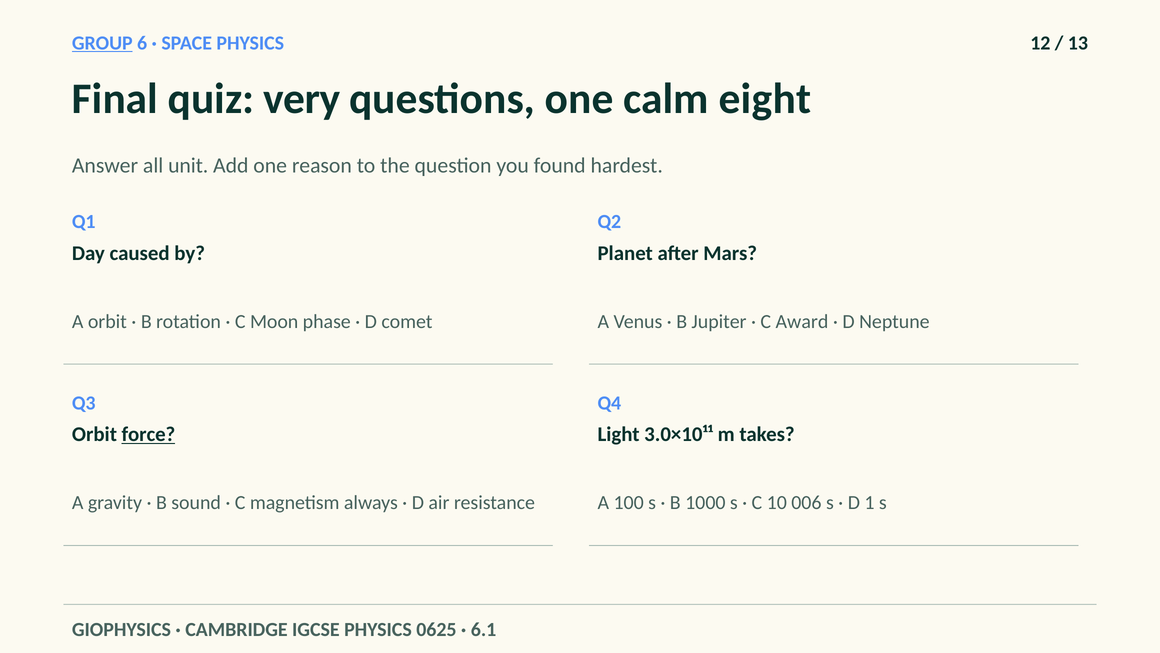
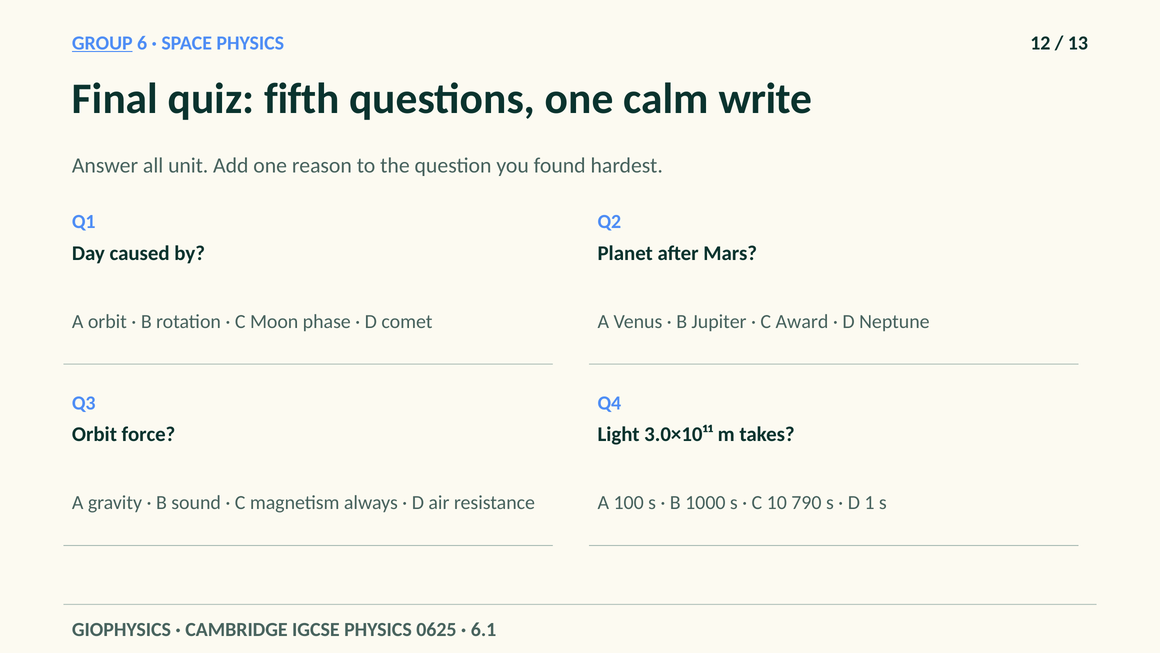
very: very -> fifth
eight: eight -> write
force underline: present -> none
006: 006 -> 790
